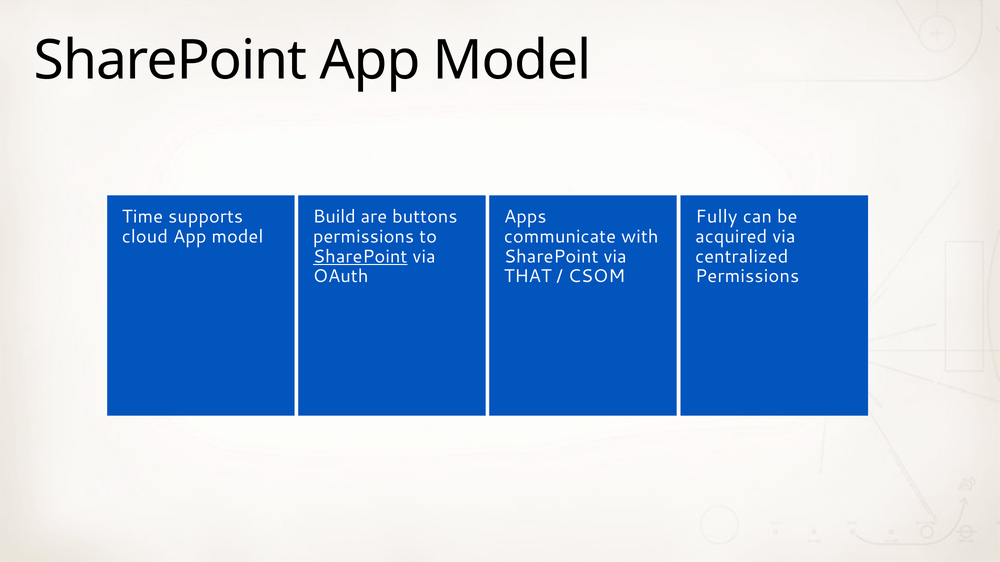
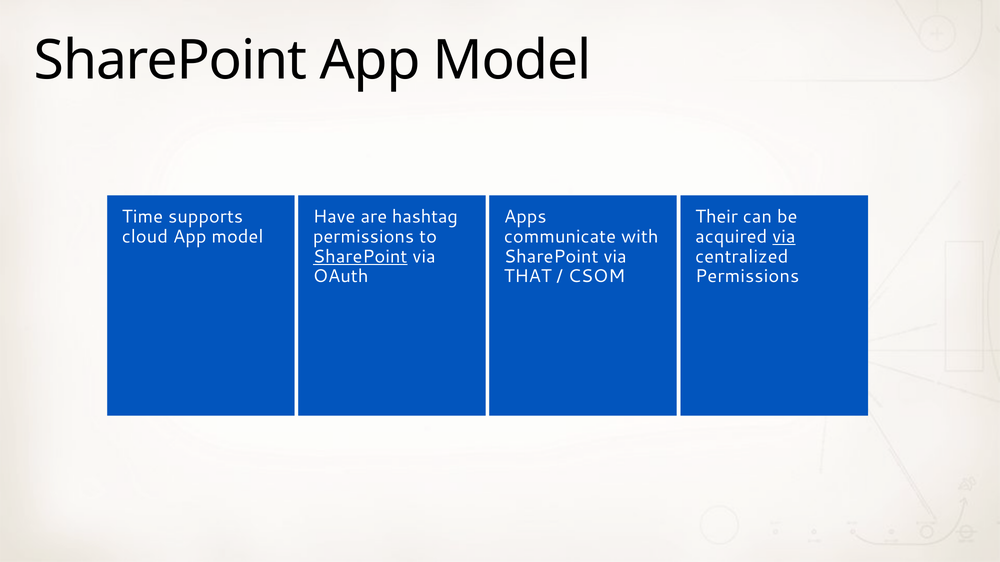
Build: Build -> Have
buttons: buttons -> hashtag
Fully: Fully -> Their
via at (784, 237) underline: none -> present
